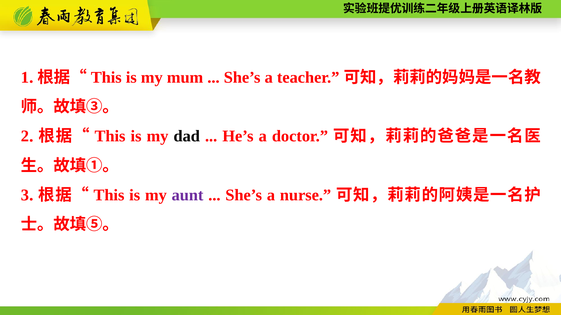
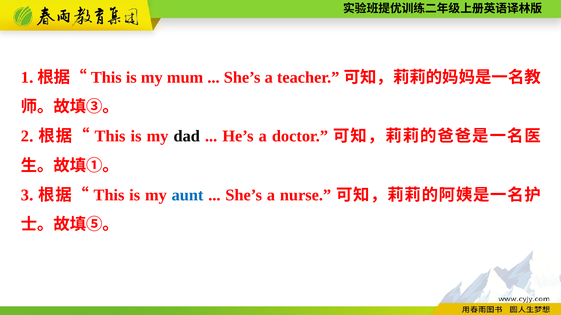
aunt colour: purple -> blue
